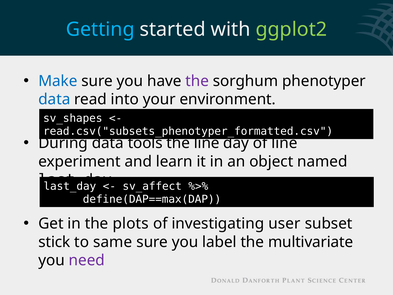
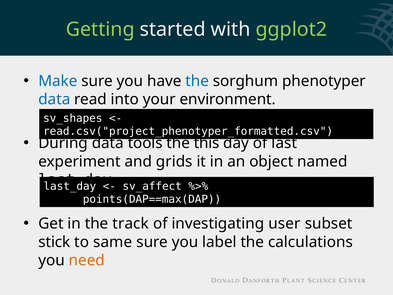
Getting colour: light blue -> light green
the at (197, 81) colour: purple -> blue
read.csv("subsets_phenotyper_formatted.csv: read.csv("subsets_phenotyper_formatted.csv -> read.csv("project_phenotyper_formatted.csv
the line: line -> this
of line: line -> last
learn: learn -> grids
define(DAP==max(DAP: define(DAP==max(DAP -> points(DAP==max(DAP
plots: plots -> track
multivariate: multivariate -> calculations
need colour: purple -> orange
